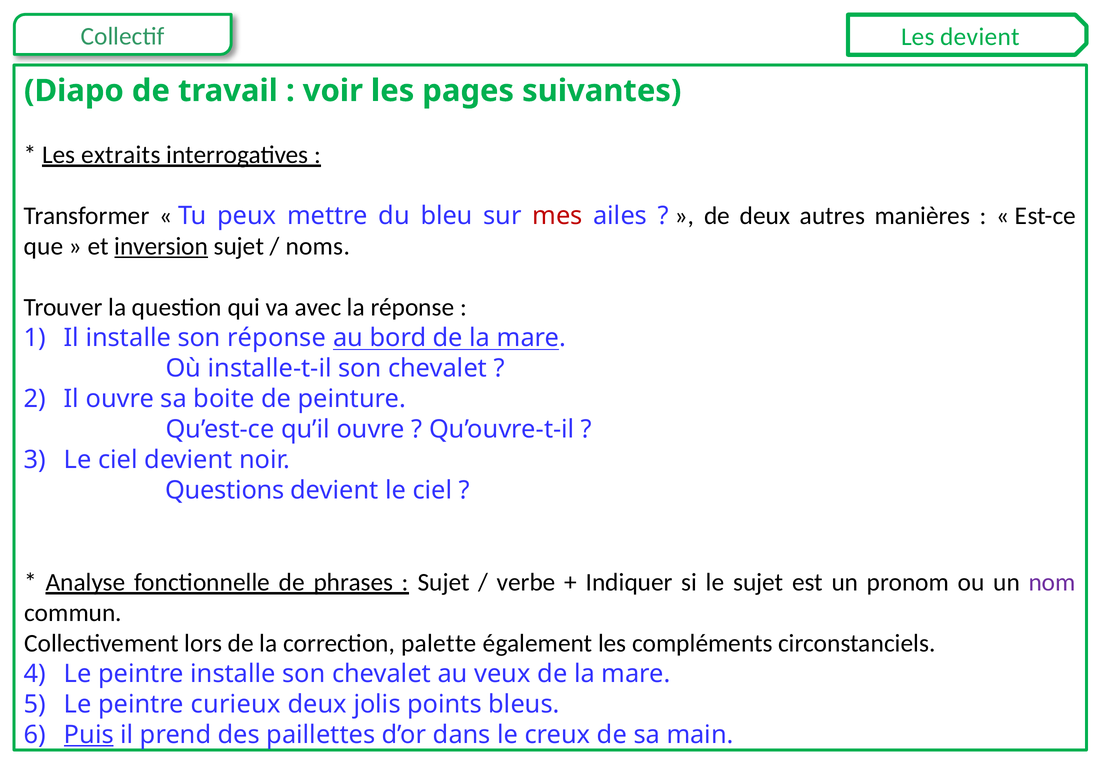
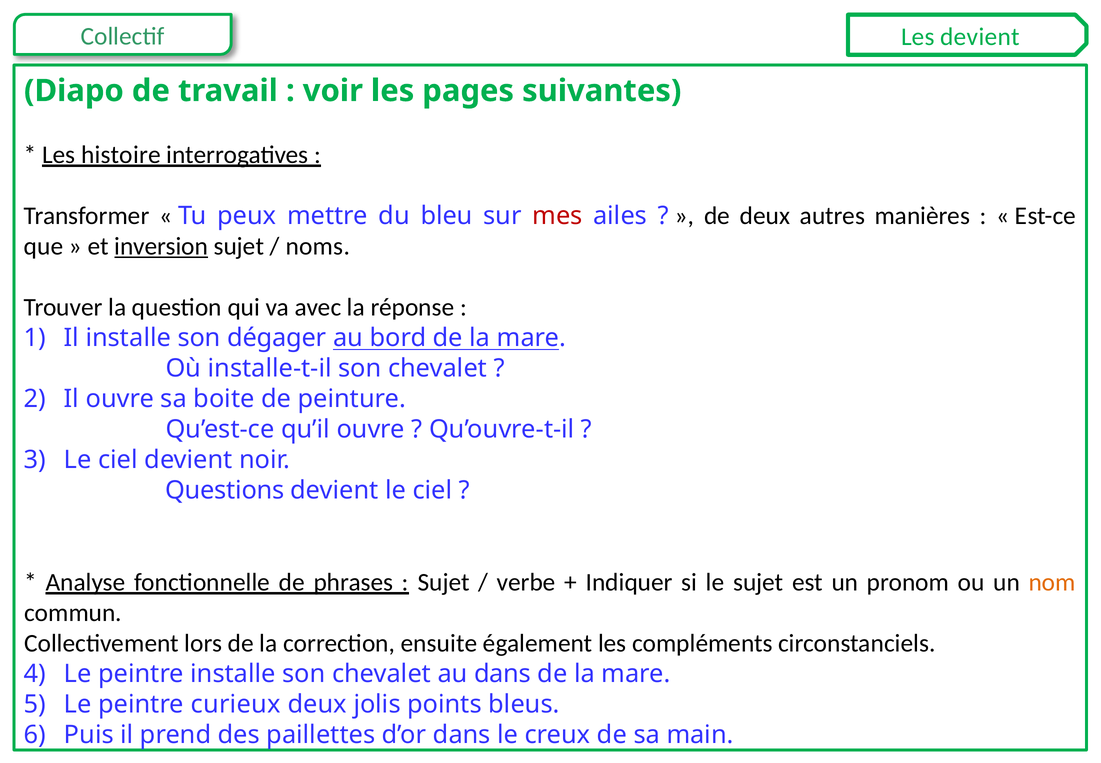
extraits: extraits -> histoire
son réponse: réponse -> dégager
nom colour: purple -> orange
palette: palette -> ensuite
au veux: veux -> dans
Puis underline: present -> none
